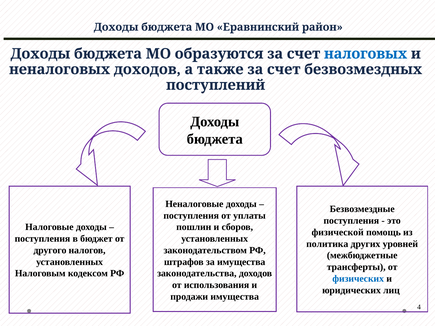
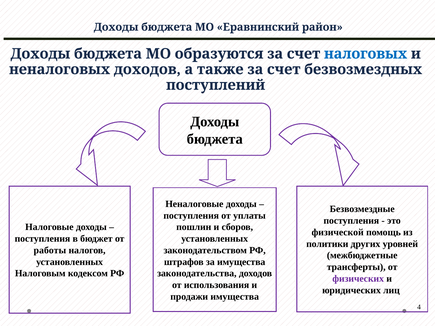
политика: политика -> политики
другого: другого -> работы
физических colour: blue -> purple
